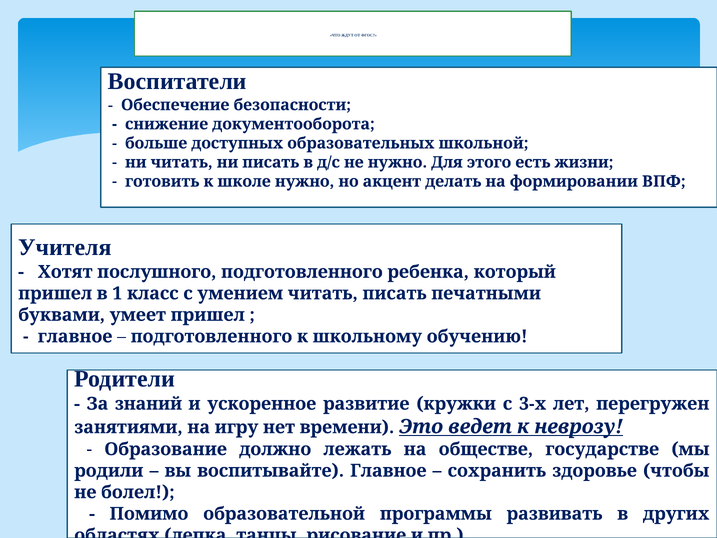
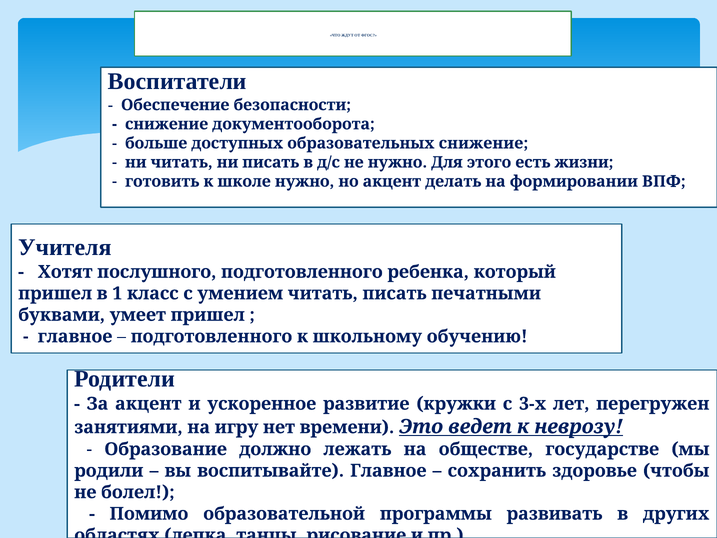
образовательных школьной: школьной -> снижение
За знаний: знаний -> акцент
